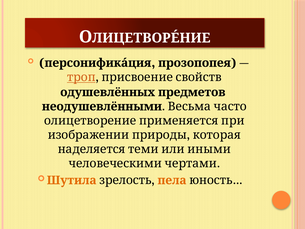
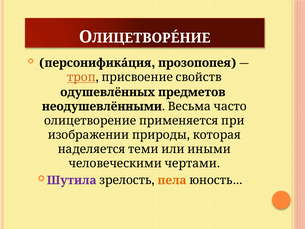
Шутила colour: orange -> purple
